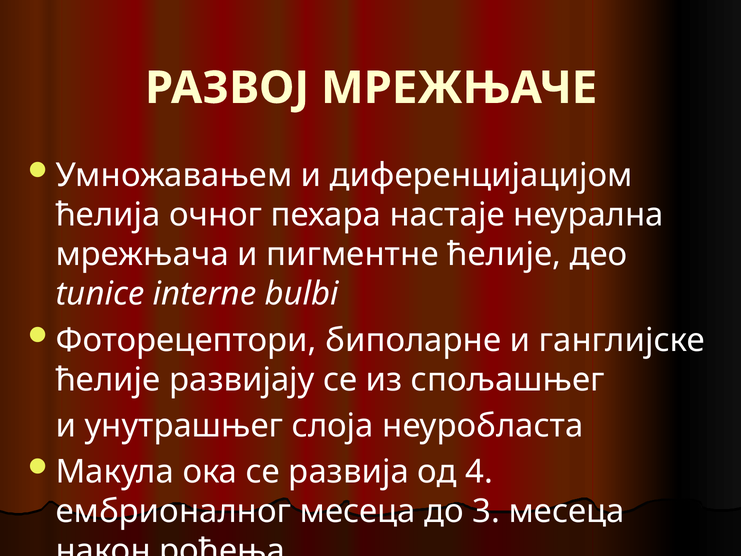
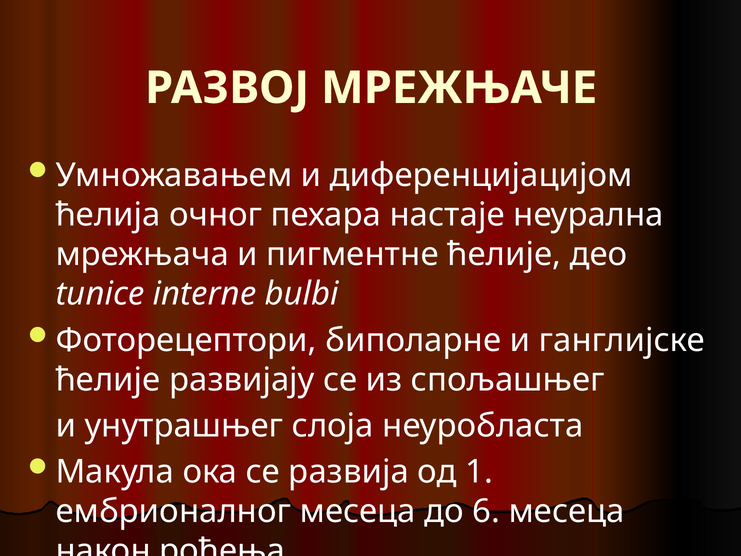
4: 4 -> 1
3: 3 -> 6
